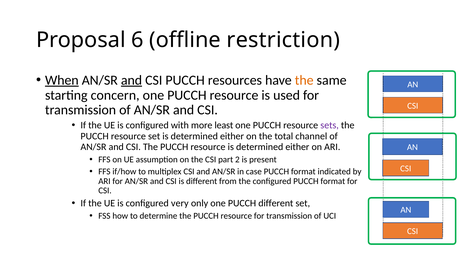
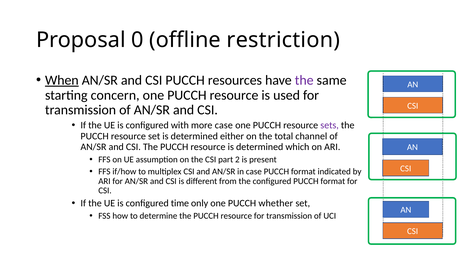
6: 6 -> 0
and at (132, 80) underline: present -> none
the at (304, 80) colour: orange -> purple
more least: least -> case
resource is determined either: either -> which
very: very -> time
PUCCH different: different -> whether
